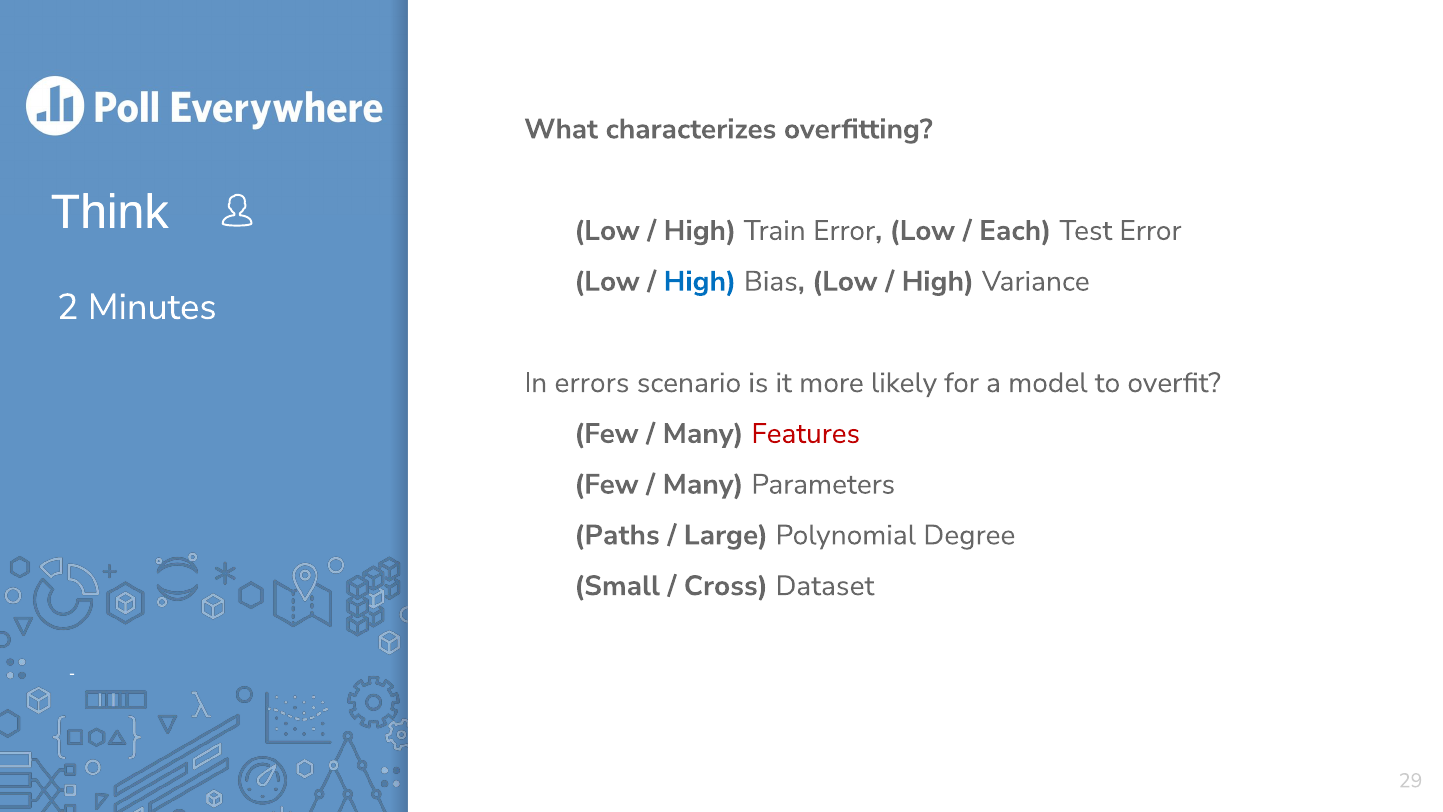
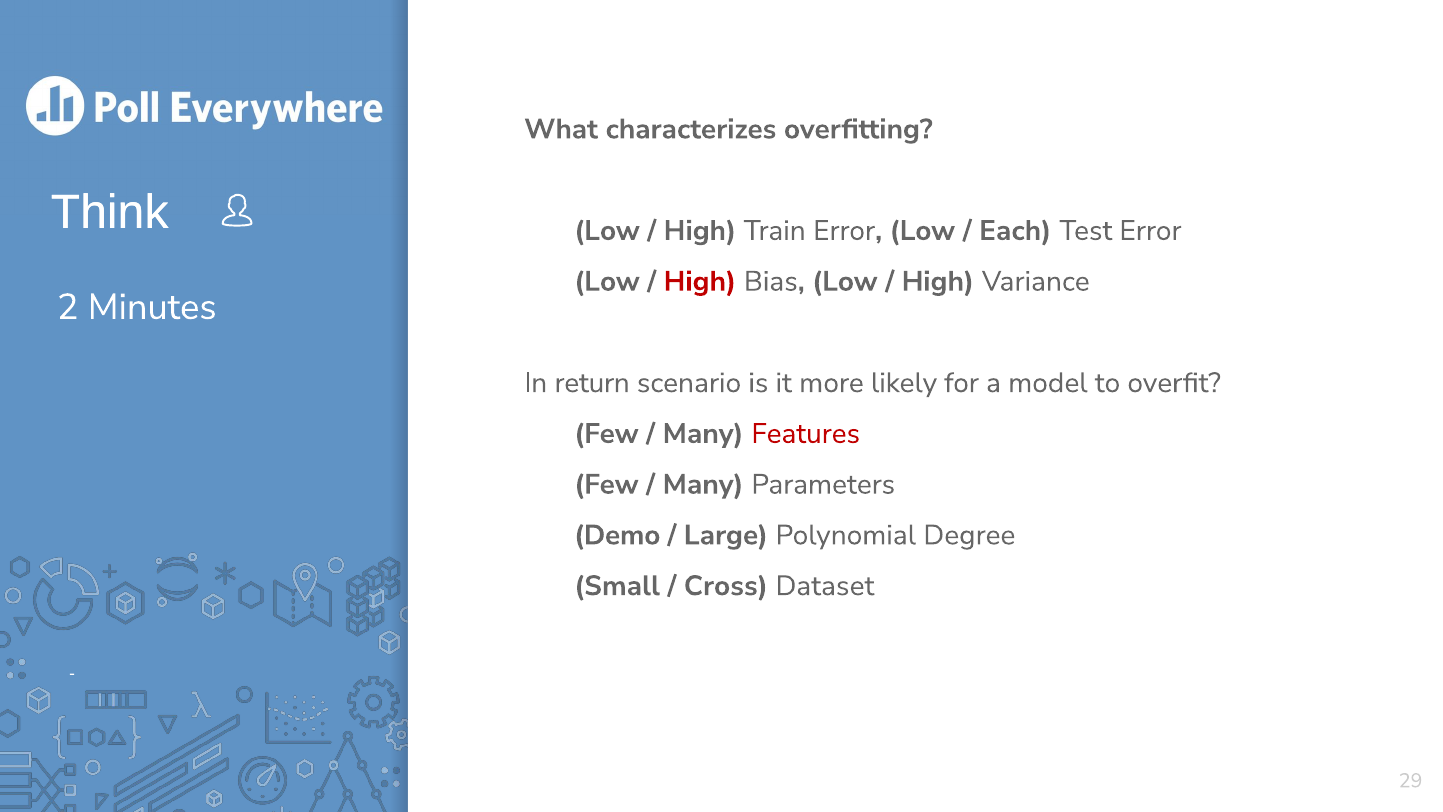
High at (700, 281) colour: blue -> red
errors: errors -> return
Paths: Paths -> Demo
